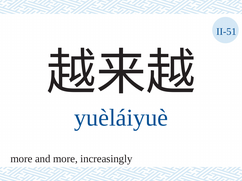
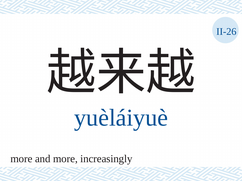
II-51: II-51 -> II-26
